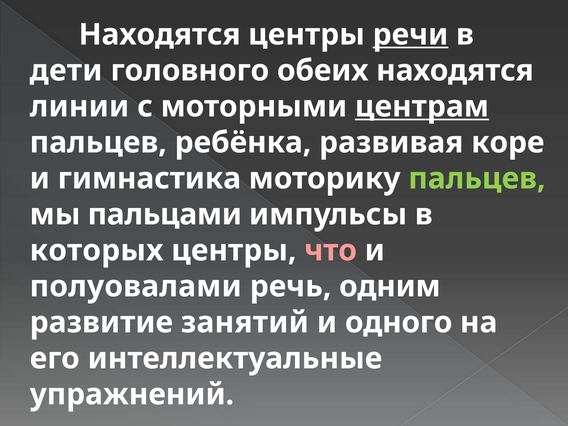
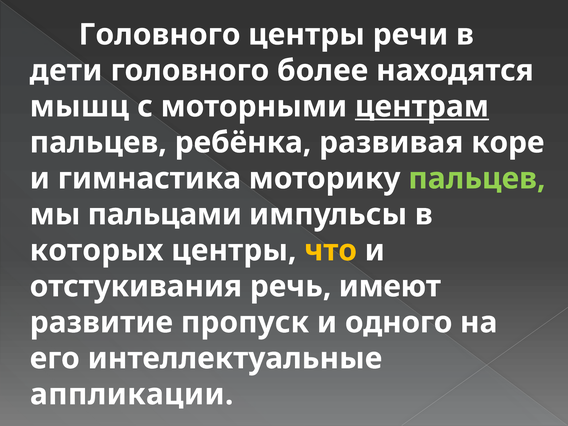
Находятся at (160, 35): Находятся -> Головного
речи underline: present -> none
обеих: обеих -> более
линии: линии -> мышц
что colour: pink -> yellow
полуовалами: полуовалами -> отстукивания
одним: одним -> имеют
занятий: занятий -> пропуск
упражнений: упражнений -> аппликации
